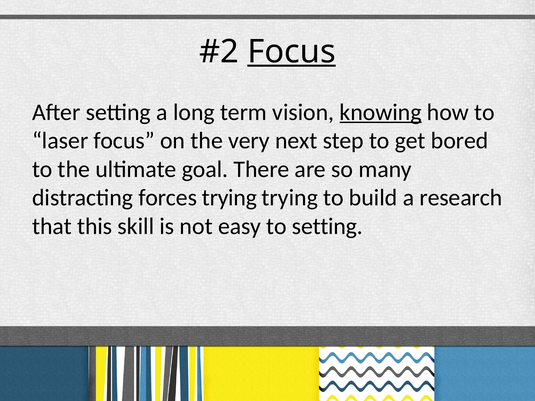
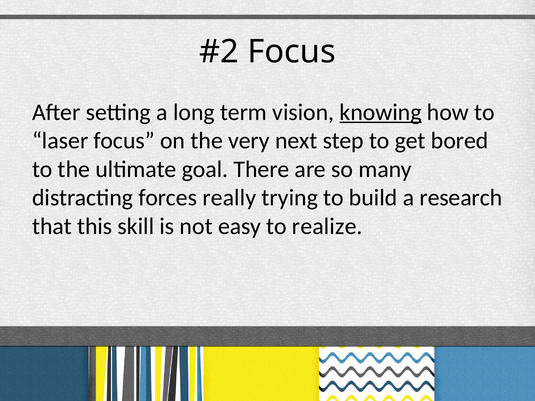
Focus at (292, 52) underline: present -> none
forces trying: trying -> really
to setting: setting -> realize
